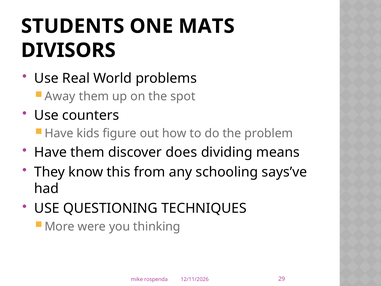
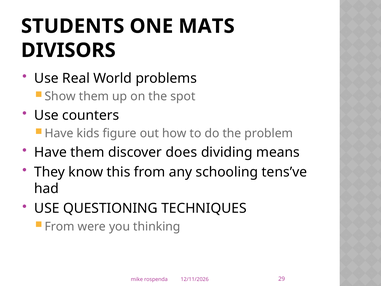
Away: Away -> Show
says’ve: says’ve -> tens’ve
More at (60, 226): More -> From
